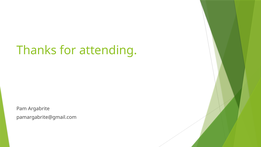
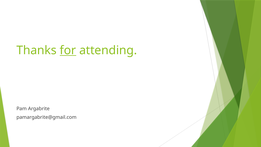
for underline: none -> present
